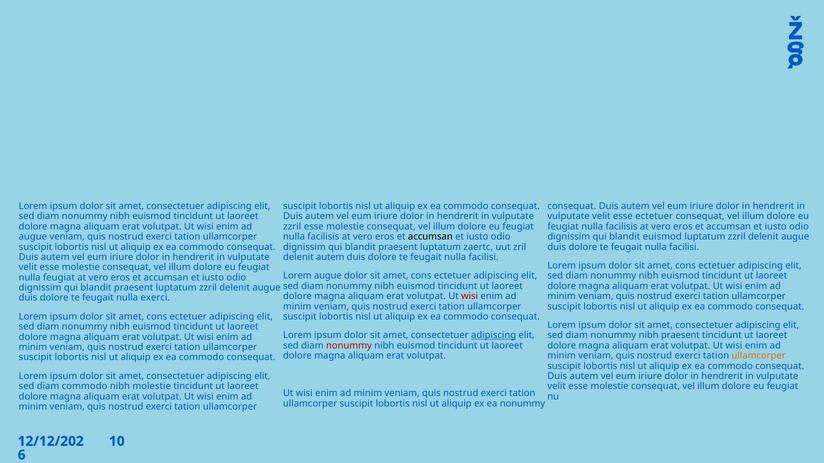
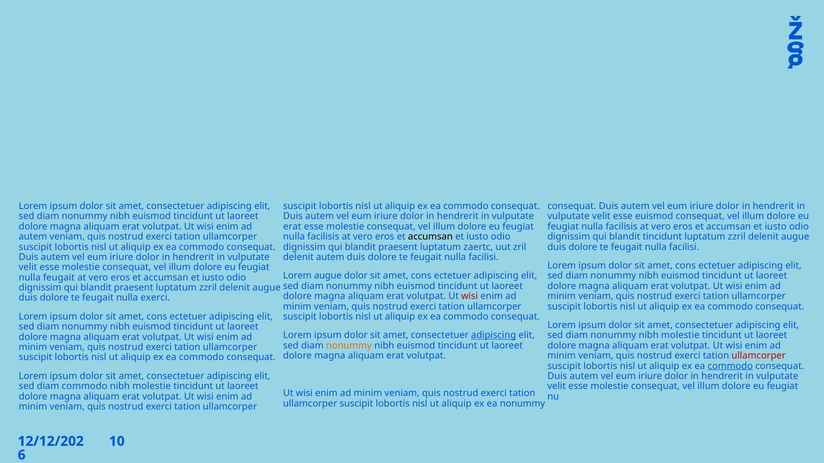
esse ectetuer: ectetuer -> euismod
zzril at (292, 227): zzril -> erat
augue at (33, 237): augue -> autem
blandit euismod: euismod -> tincidunt
nulla feugiat: feugiat -> feugait
nonummy nibh praesent: praesent -> molestie
nonummy at (349, 346) colour: red -> orange
ullamcorper at (759, 356) colour: orange -> red
commodo at (730, 366) underline: none -> present
